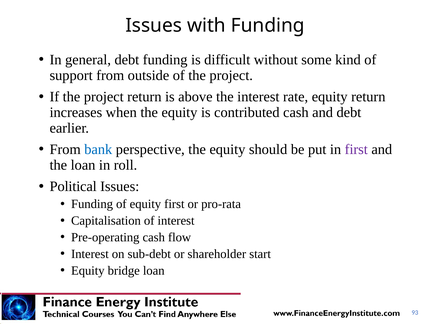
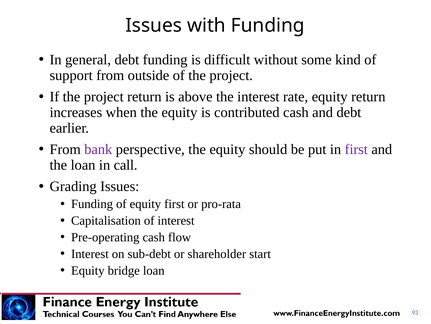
bank colour: blue -> purple
roll: roll -> call
Political: Political -> Grading
